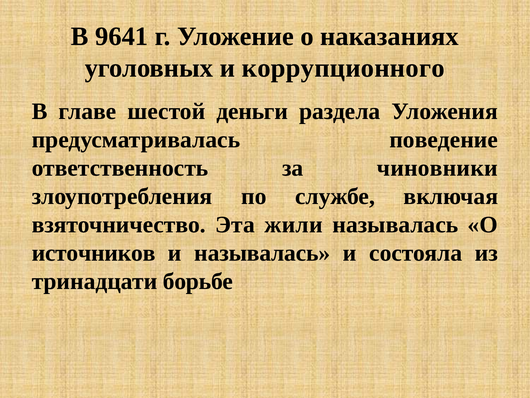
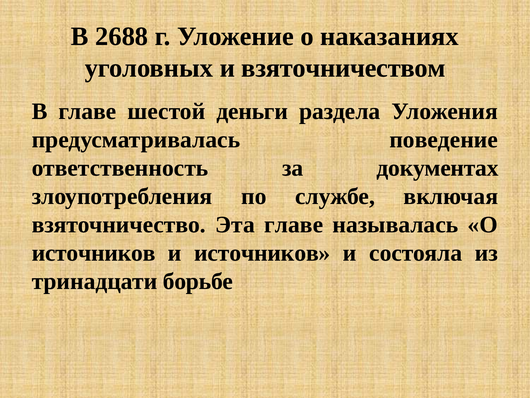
9641: 9641 -> 2688
коррупционного: коррупционного -> взяточничеством
чиновники: чиновники -> документах
Эта жили: жили -> главе
и называлась: называлась -> источников
